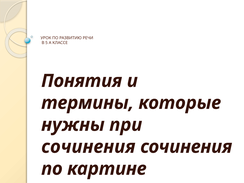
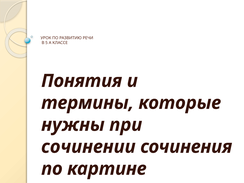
сочинения at (88, 147): сочинения -> сочинении
